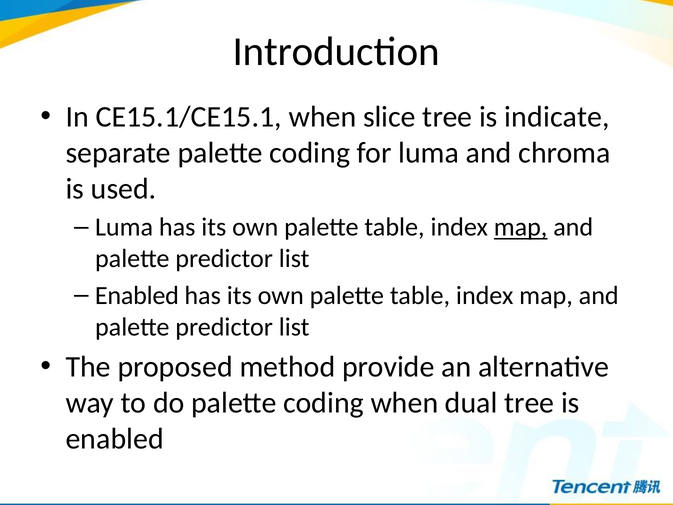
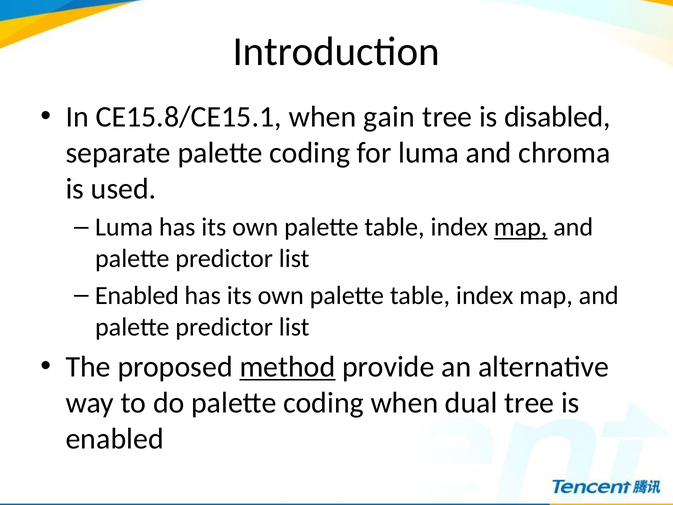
CE15.1/CE15.1: CE15.1/CE15.1 -> CE15.8/CE15.1
slice: slice -> gain
indicate: indicate -> disabled
method underline: none -> present
